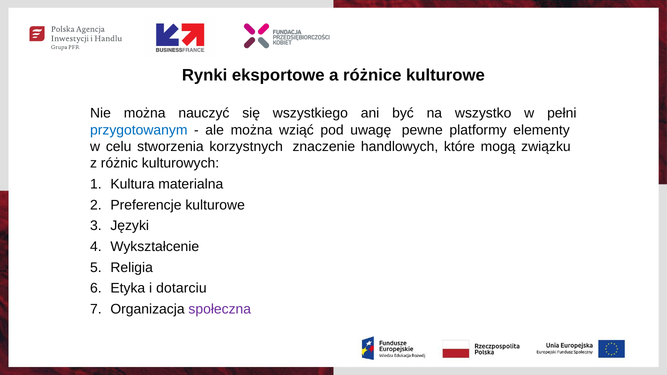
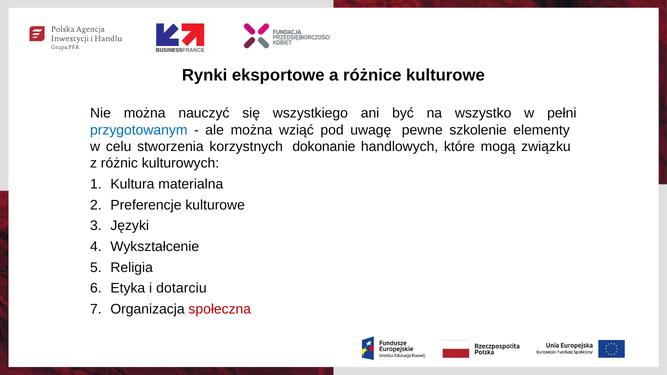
platformy: platformy -> szkolenie
znaczenie: znaczenie -> dokonanie
społeczna colour: purple -> red
